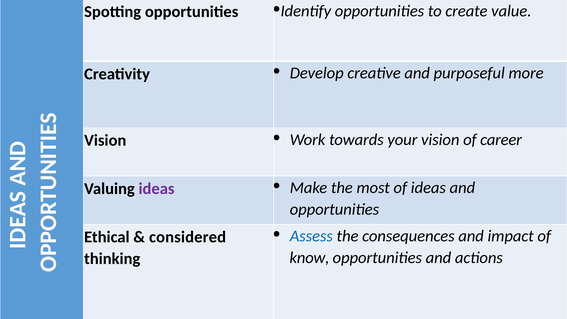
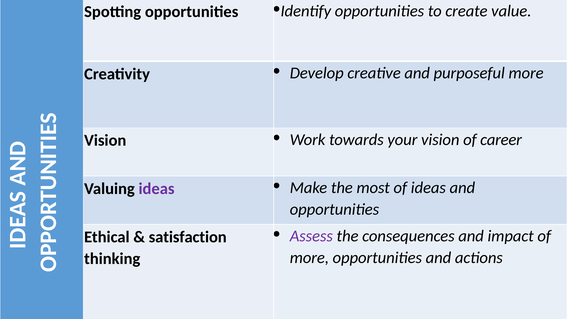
Assess colour: blue -> purple
considered: considered -> satisfaction
know at (309, 258): know -> more
